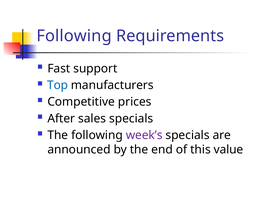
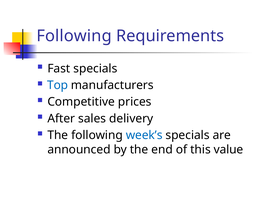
Fast support: support -> specials
sales specials: specials -> delivery
week’s colour: purple -> blue
